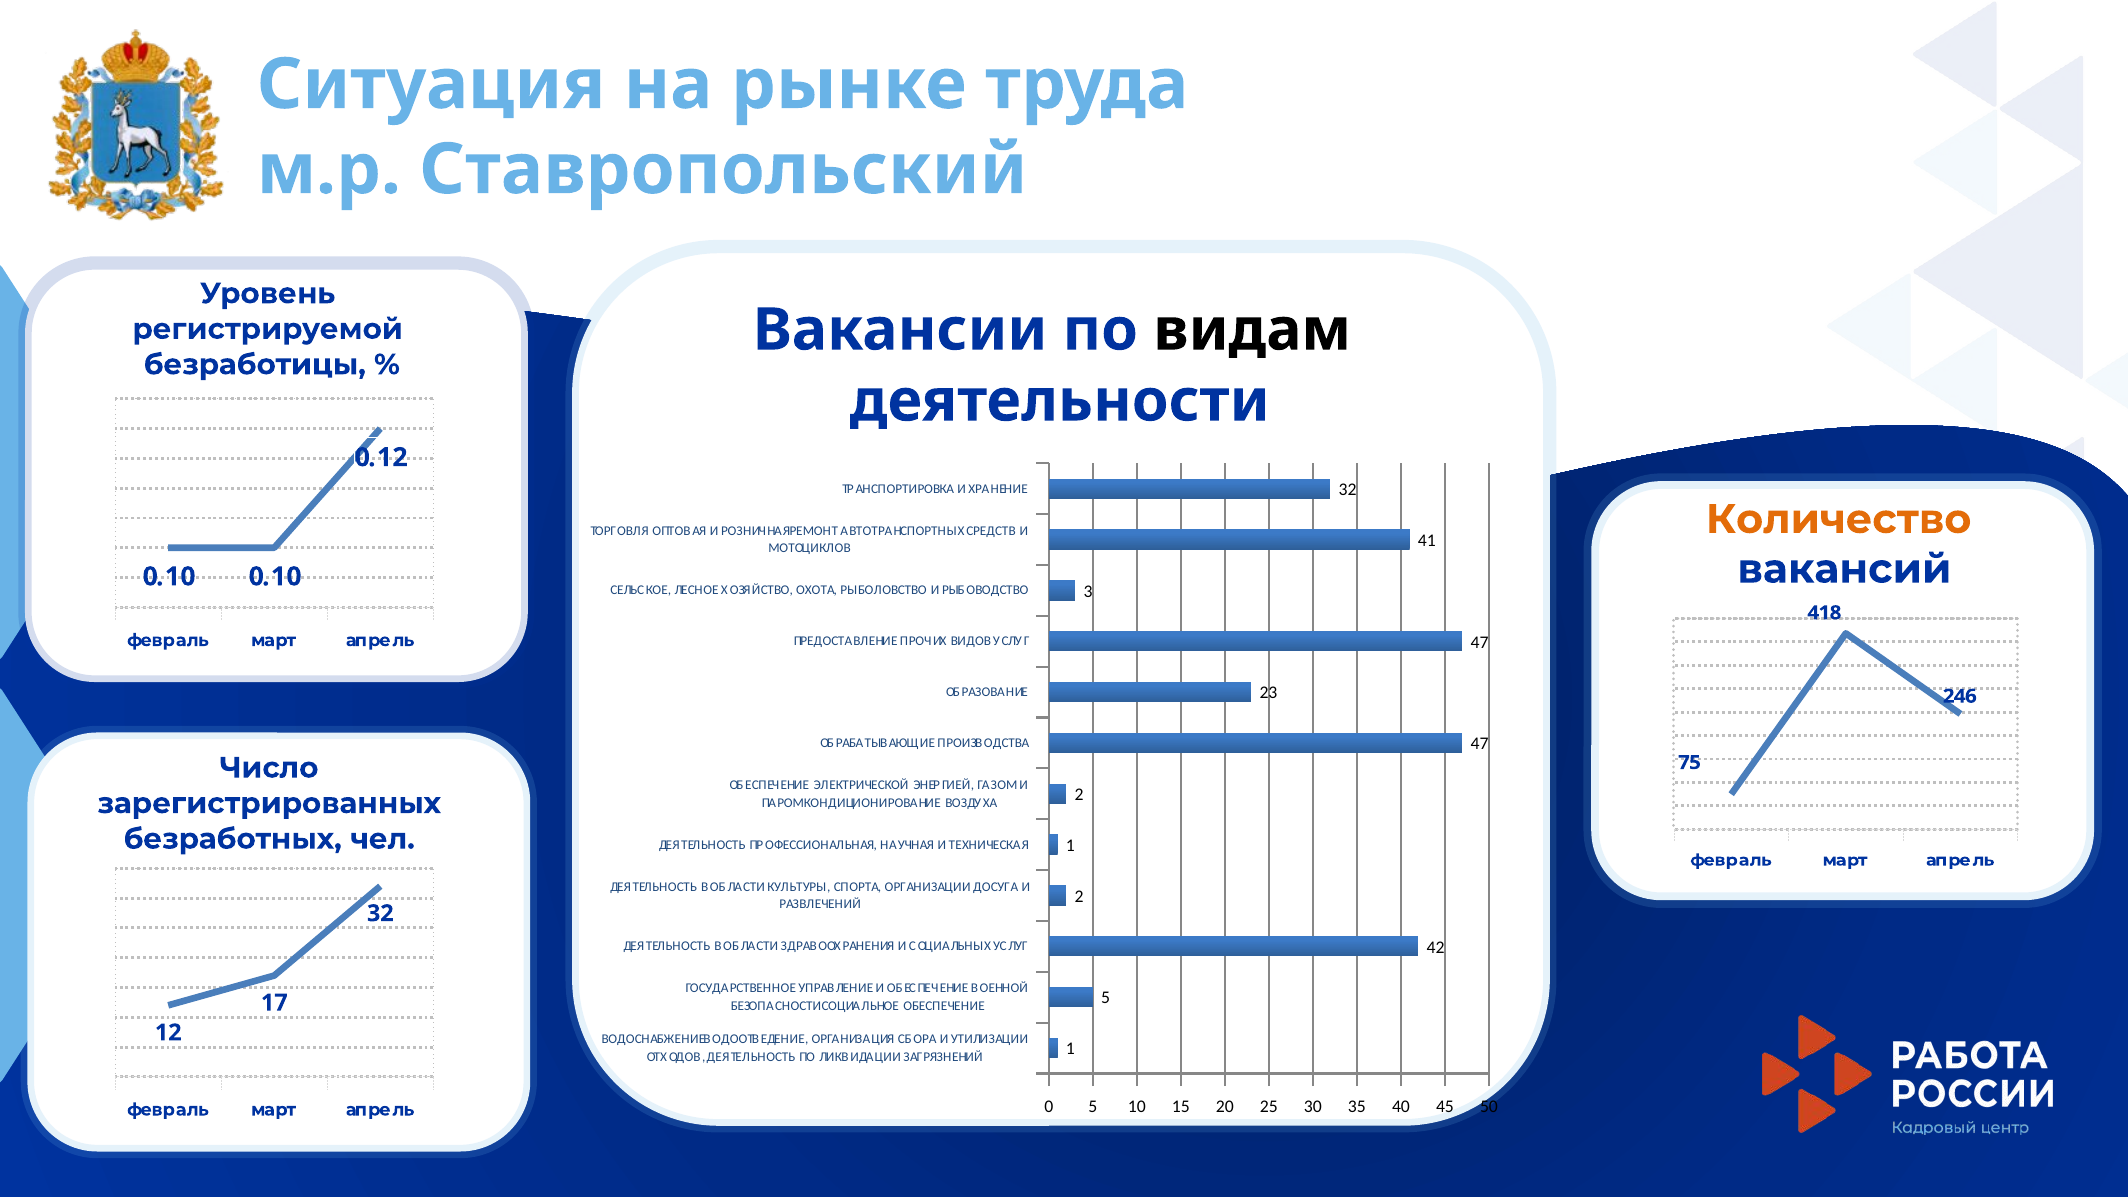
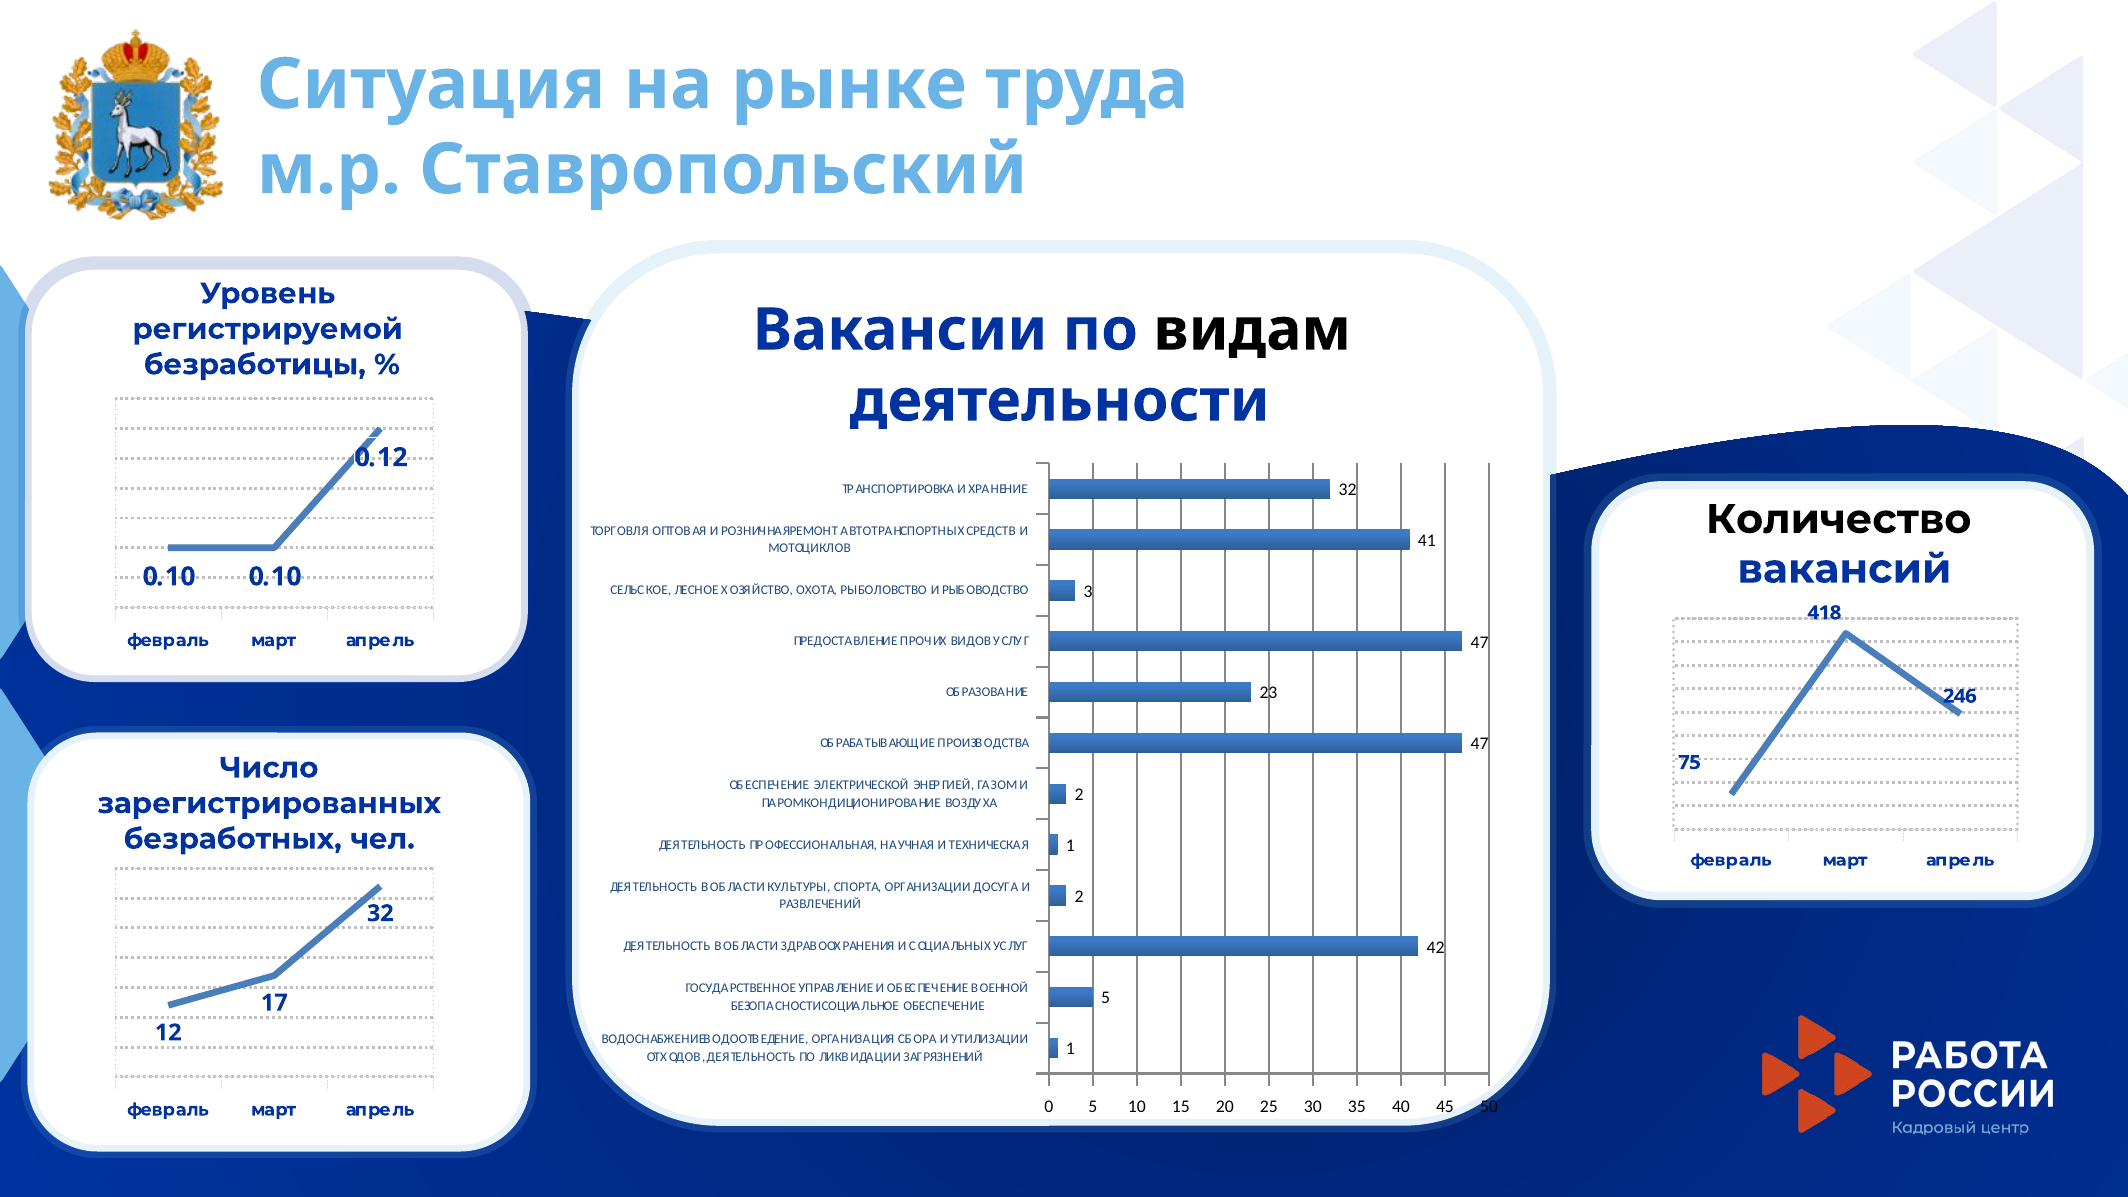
Количество colour: orange -> black
